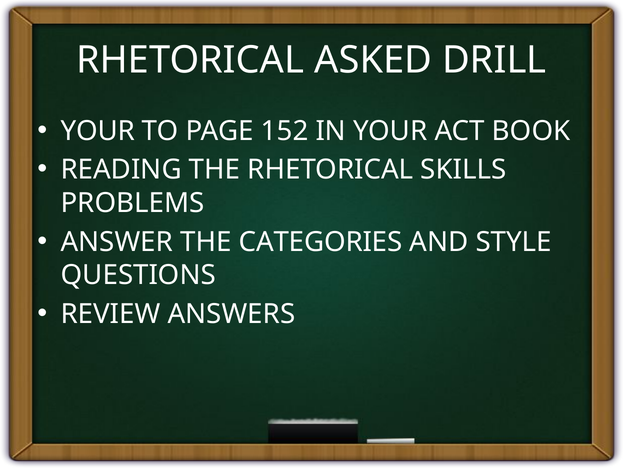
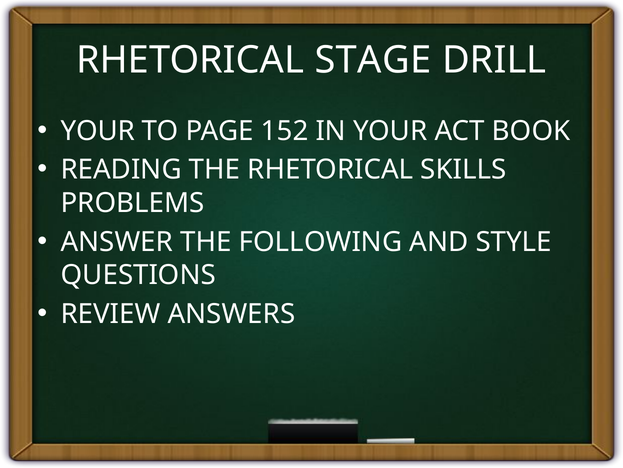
ASKED: ASKED -> STAGE
CATEGORIES: CATEGORIES -> FOLLOWING
